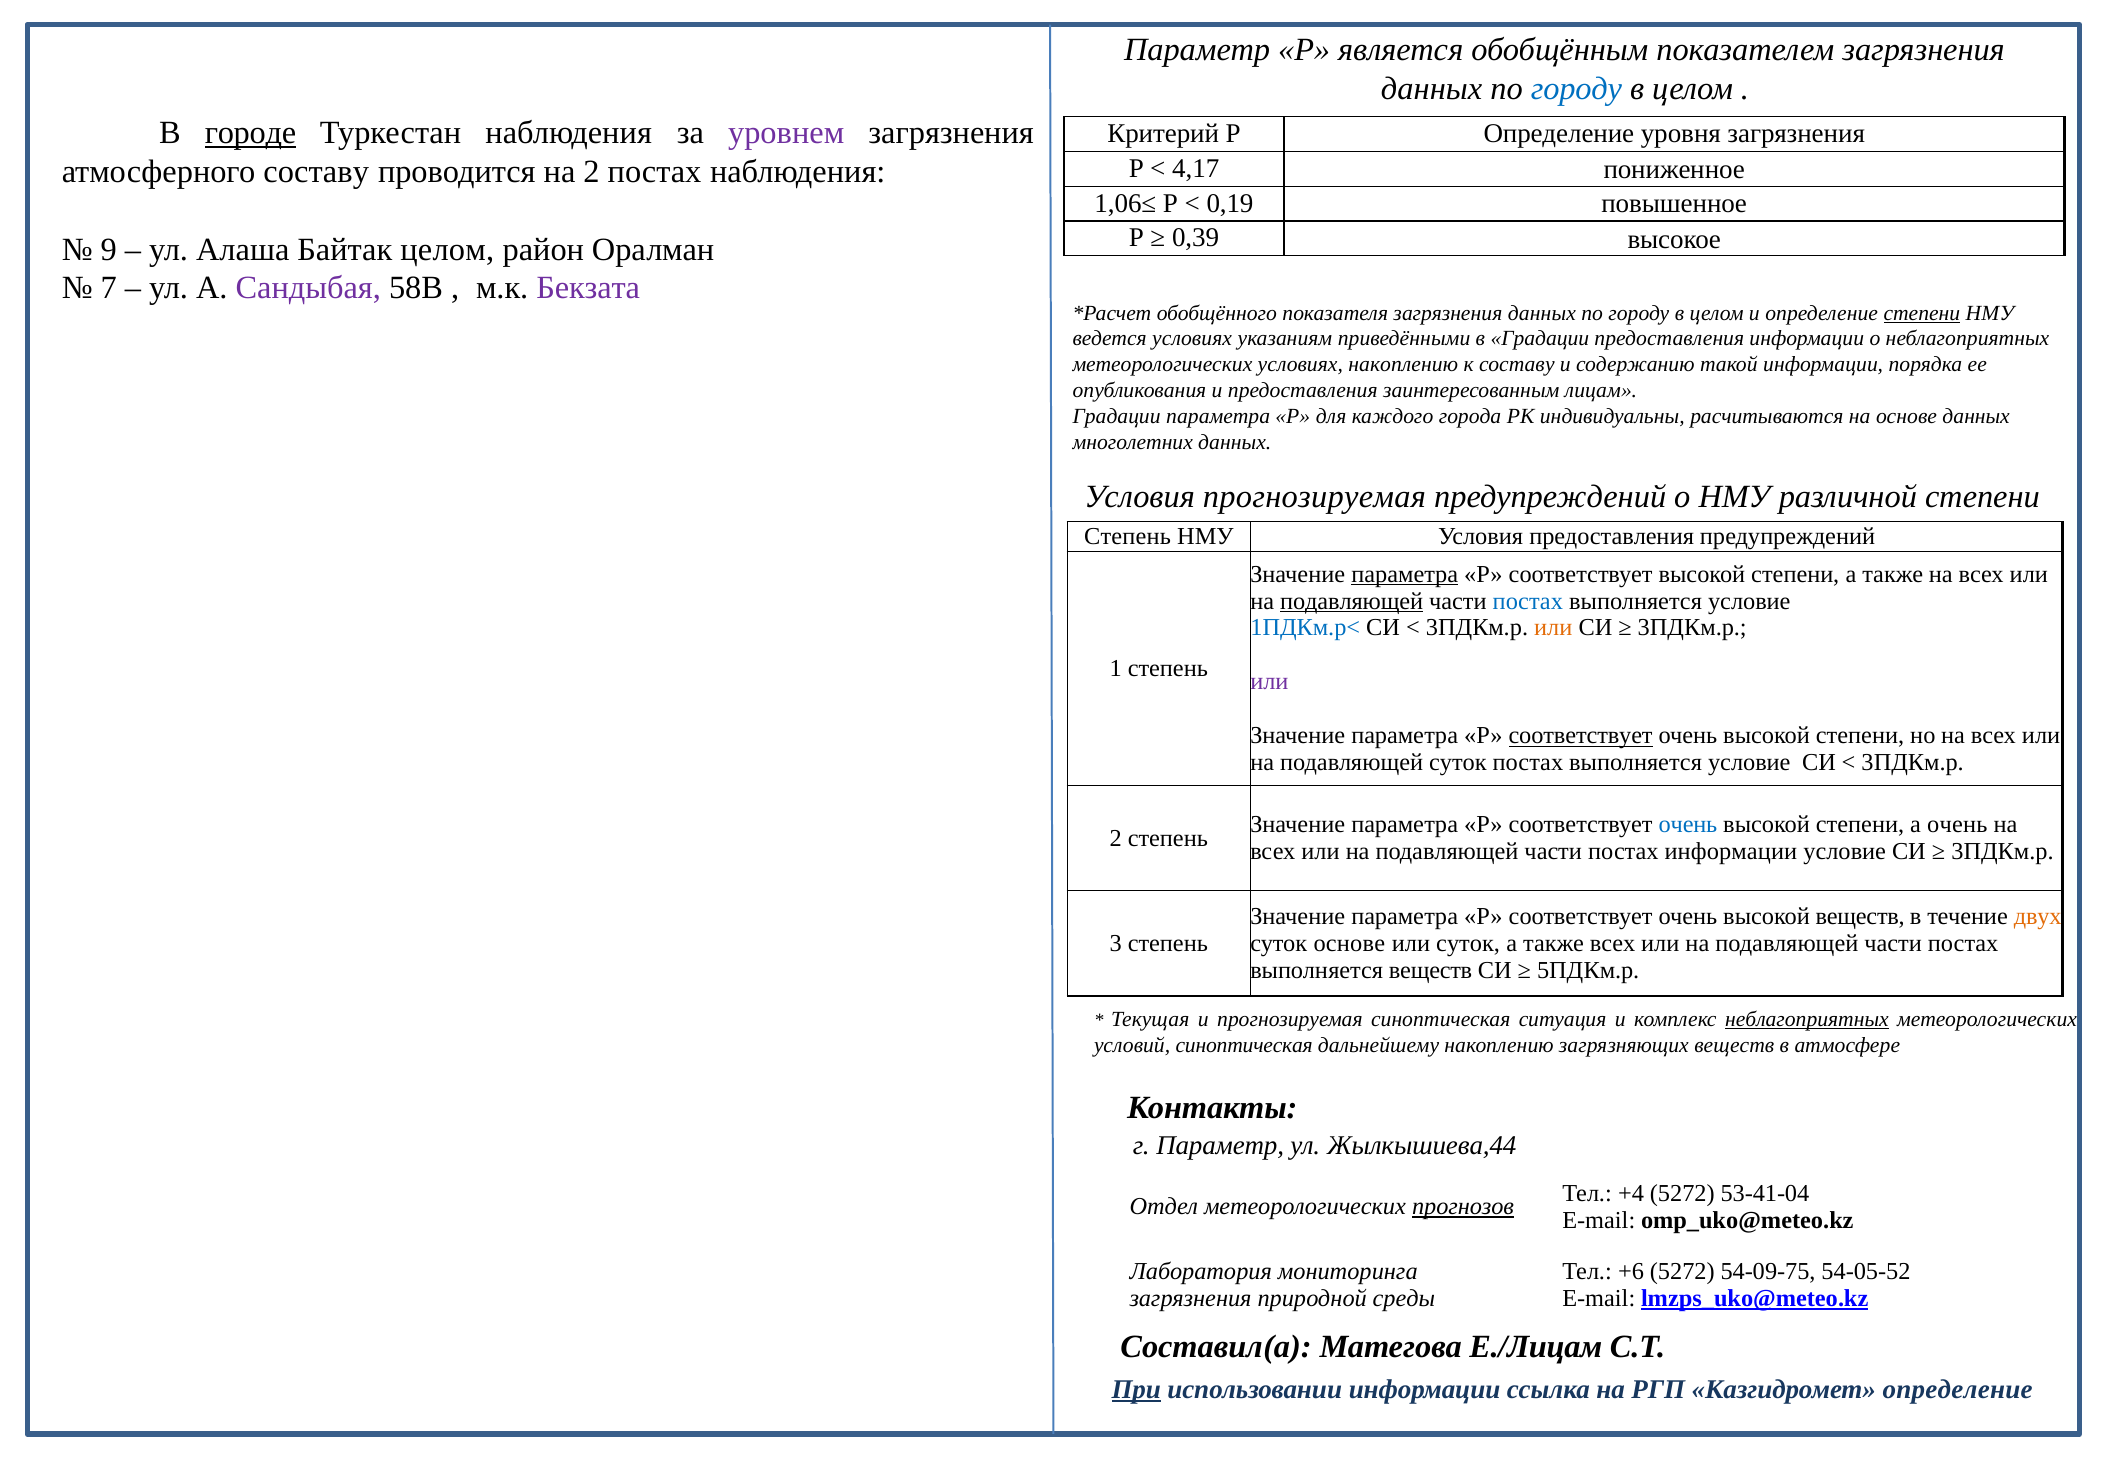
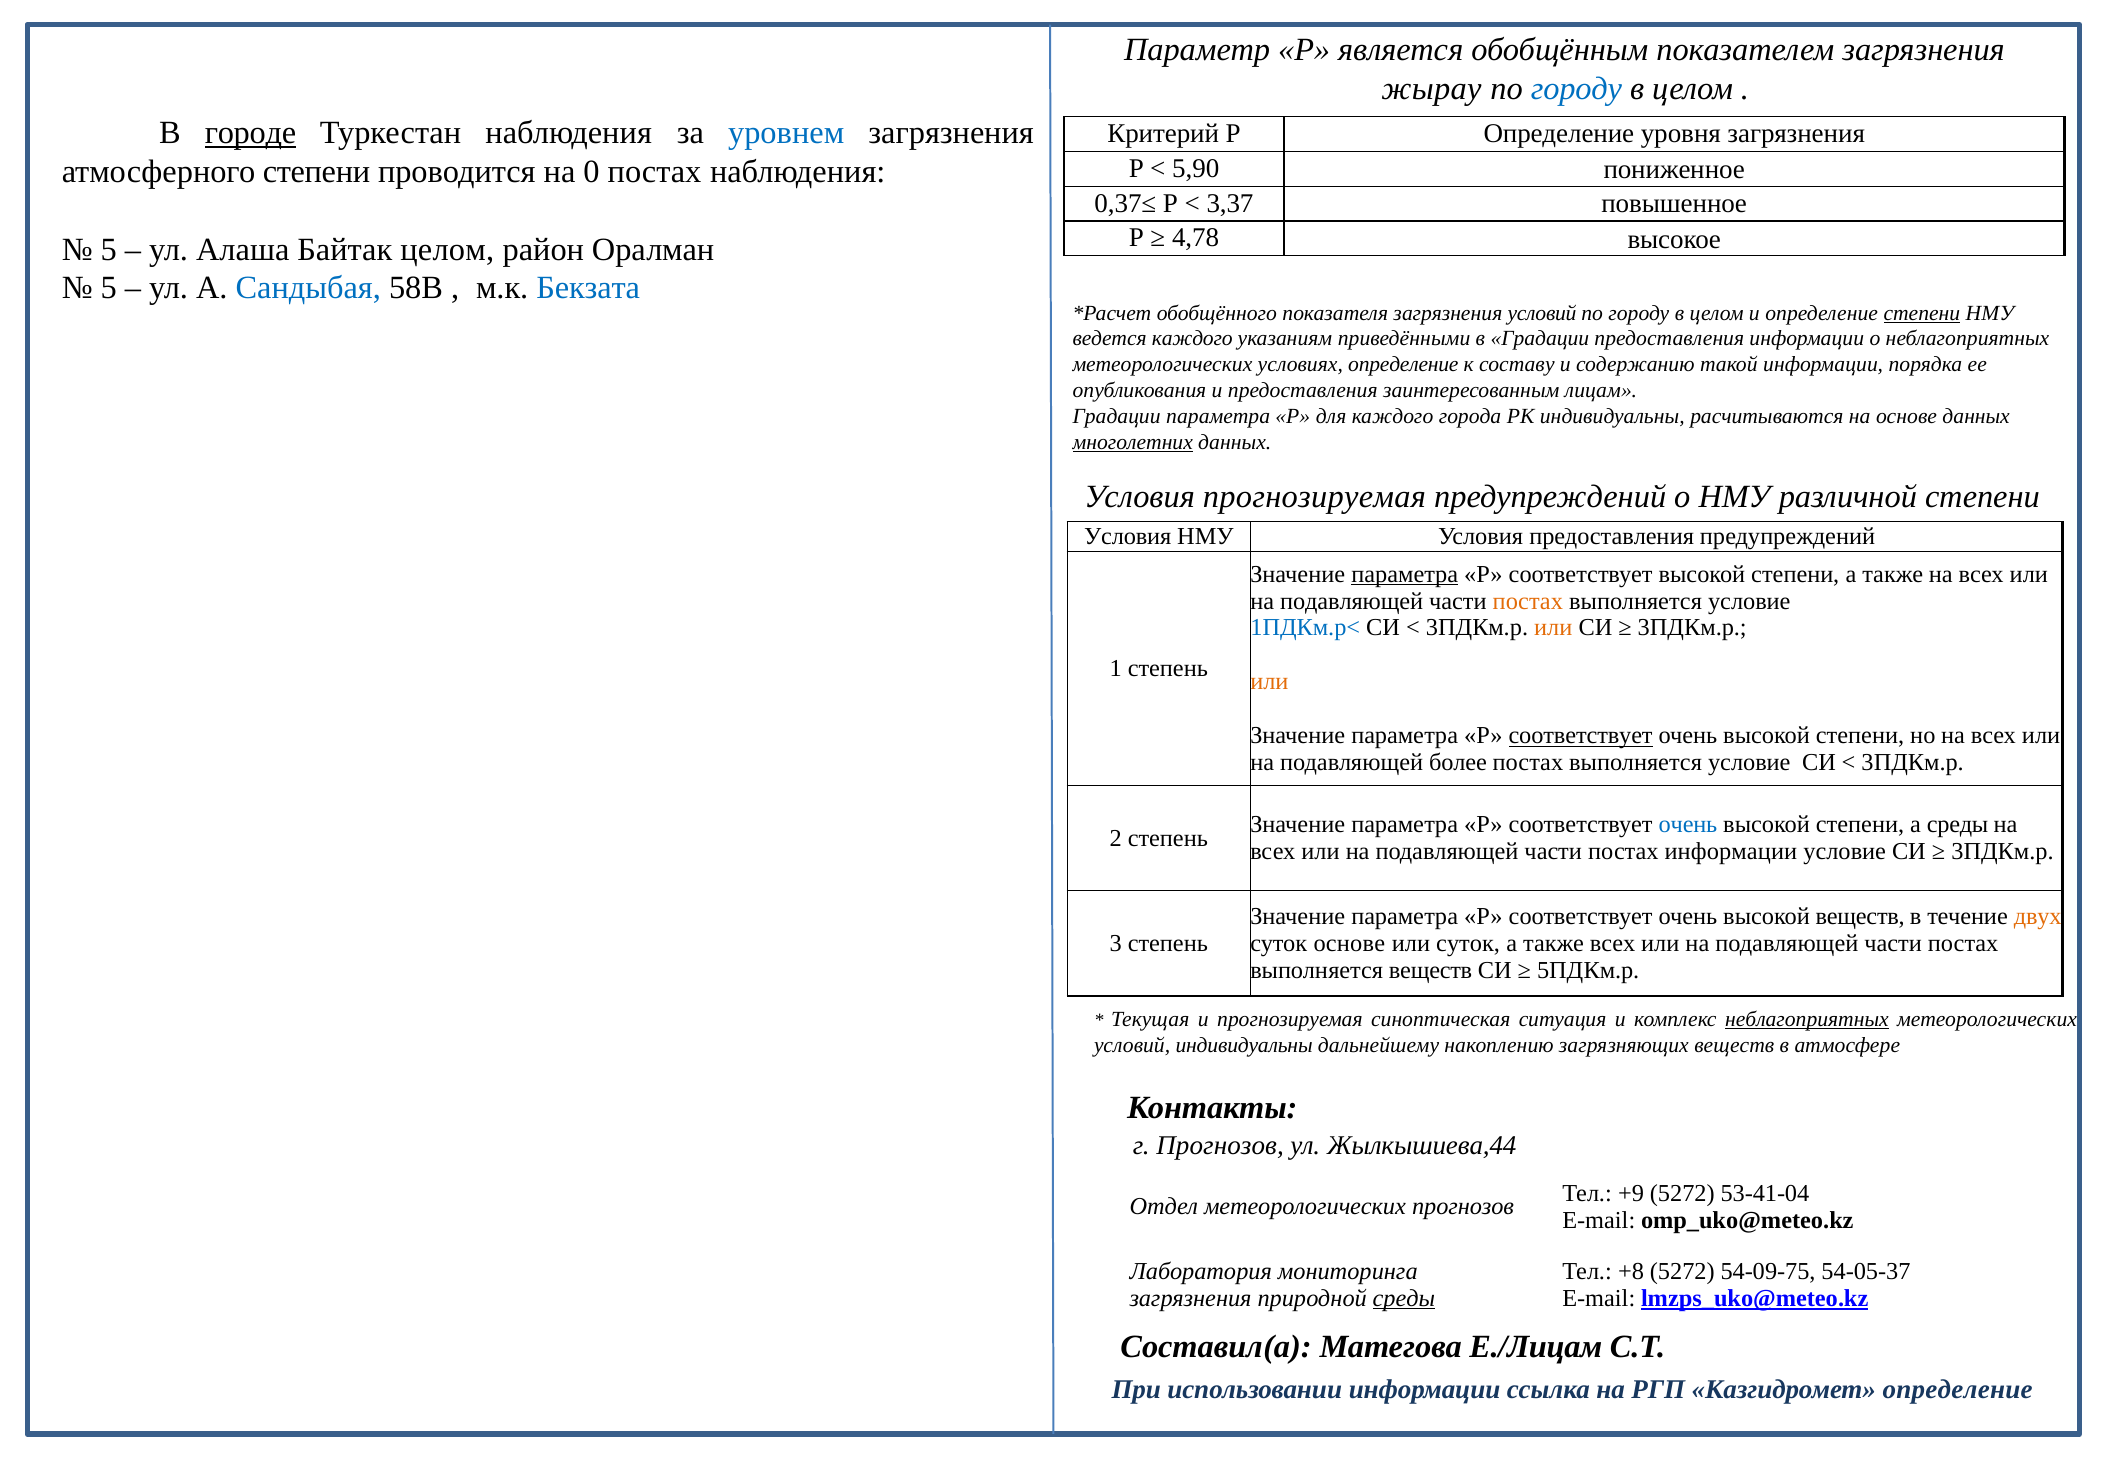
данных at (1432, 88): данных -> жырау
уровнем colour: purple -> blue
4,17: 4,17 -> 5,90
атмосферного составу: составу -> степени
на 2: 2 -> 0
1,06≤: 1,06≤ -> 0,37≤
0,19: 0,19 -> 3,37
0,39: 0,39 -> 4,78
9 at (109, 249): 9 -> 5
7 at (109, 288): 7 -> 5
Сандыбая colour: purple -> blue
Бекзата colour: purple -> blue
показателя загрязнения данных: данных -> условий
ведется условиях: условиях -> каждого
условиях накоплению: накоплению -> определение
многолетних underline: none -> present
Степень at (1127, 537): Степень -> Условия
подавляющей at (1352, 601) underline: present -> none
постах at (1528, 601) colour: blue -> orange
или at (1269, 682) colour: purple -> orange
подавляющей суток: суток -> более
а очень: очень -> среды
условий синоптическая: синоптическая -> индивидуальны
г Параметр: Параметр -> Прогнозов
+4: +4 -> +9
прогнозов at (1463, 1206) underline: present -> none
+6: +6 -> +8
54-05-52: 54-05-52 -> 54-05-37
среды at (1404, 1298) underline: none -> present
При underline: present -> none
